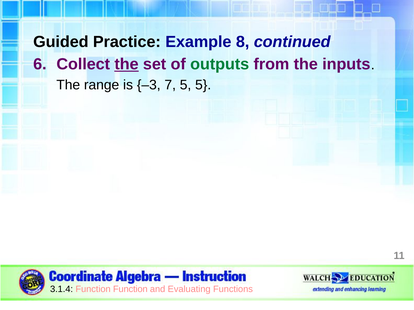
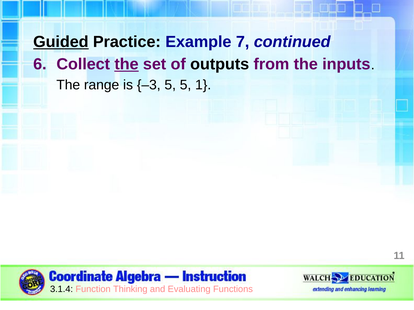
Guided underline: none -> present
8: 8 -> 7
outputs colour: green -> black
–3 7: 7 -> 5
5 5: 5 -> 1
Function Function: Function -> Thinking
